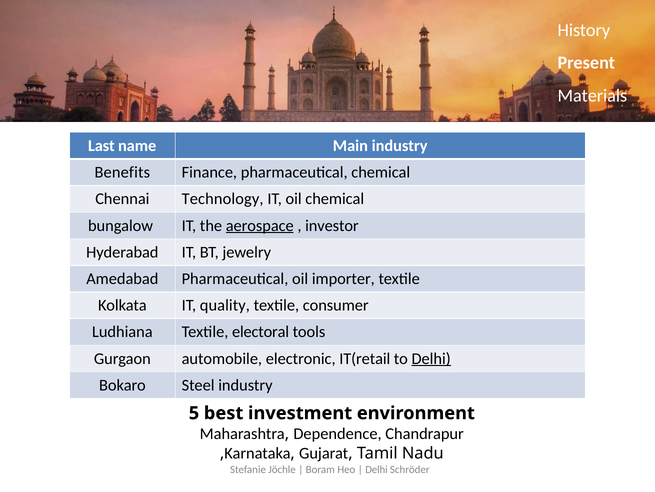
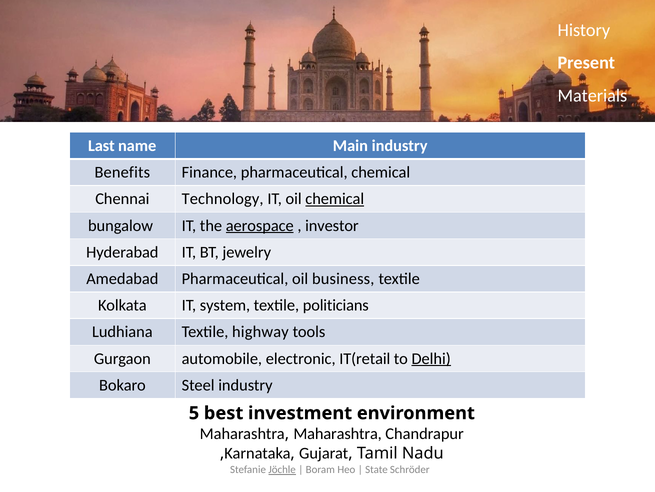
chemical at (335, 199) underline: none -> present
importer: importer -> business
quality: quality -> system
consumer: consumer -> politicians
electoral: electoral -> highway
Dependence at (338, 433): Dependence -> Maharashtra
Jöchle underline: none -> present
Delhi at (376, 469): Delhi -> State
